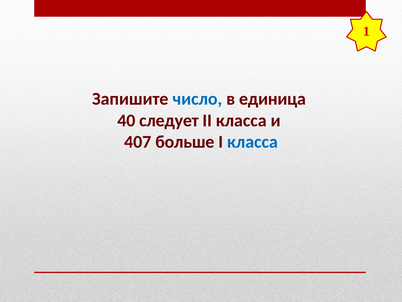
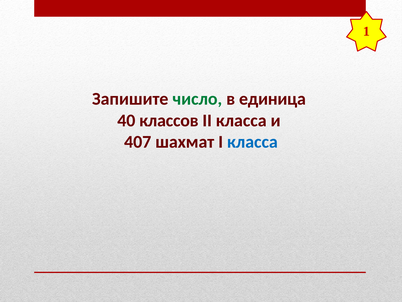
число colour: blue -> green
следует: следует -> классов
больше: больше -> шахмат
